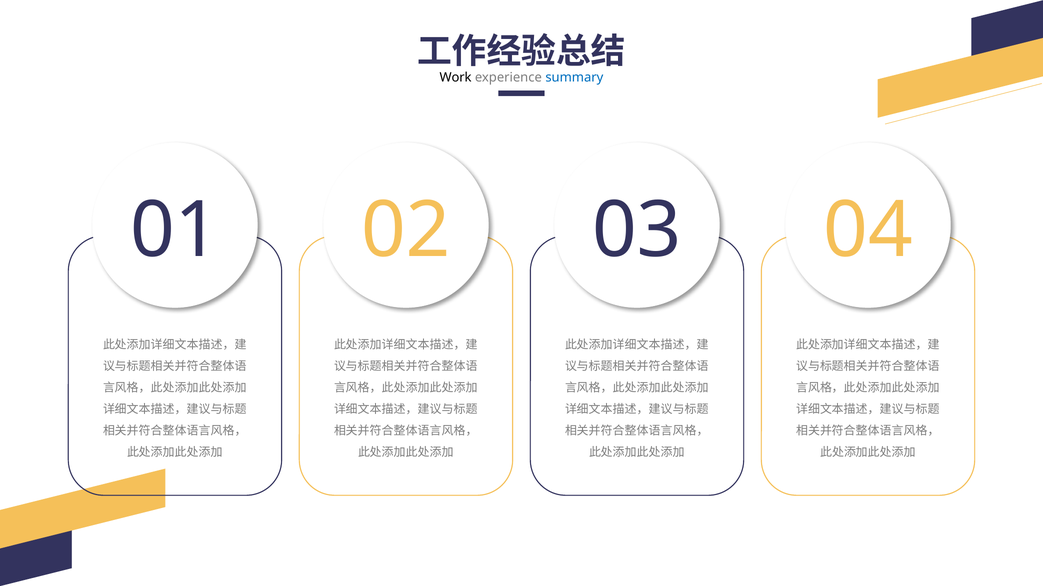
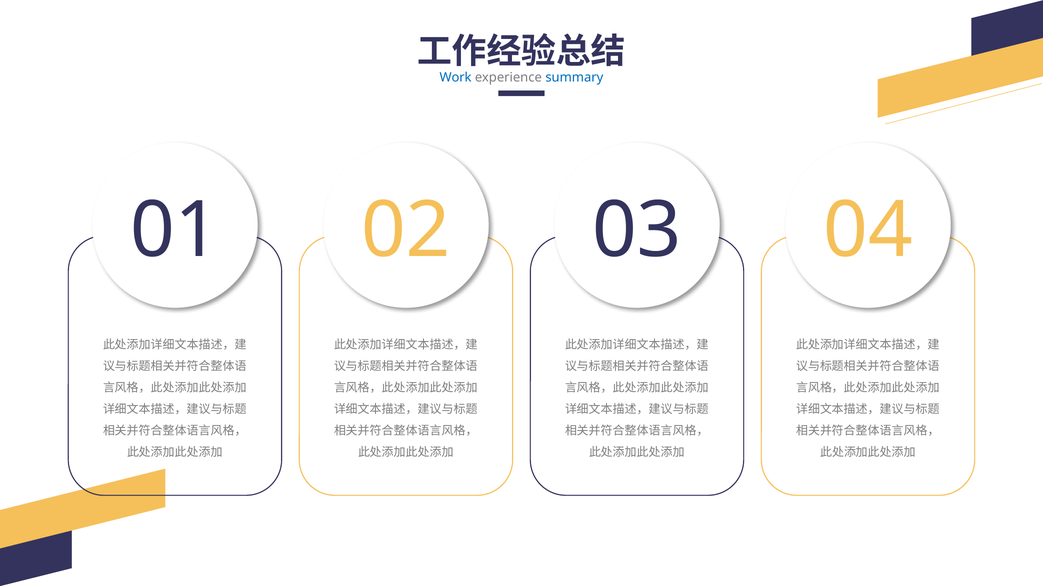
Work colour: black -> blue
